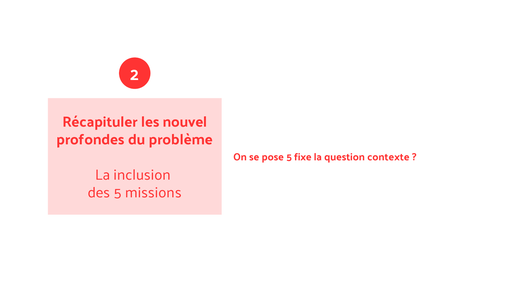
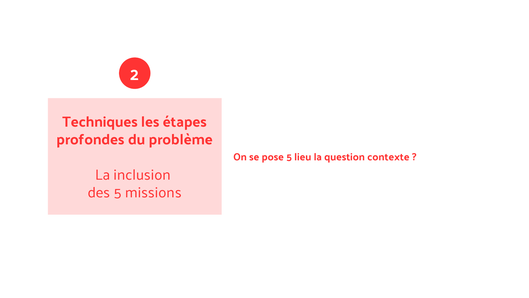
Récapituler: Récapituler -> Techniques
nouvel: nouvel -> étapes
fixe: fixe -> lieu
